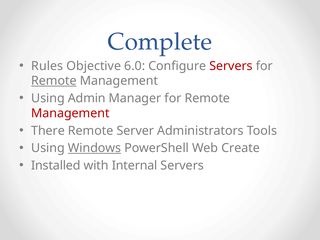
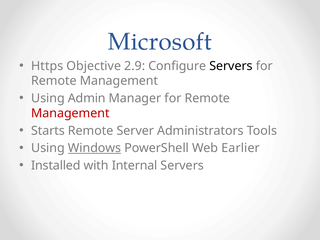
Complete: Complete -> Microsoft
Rules: Rules -> Https
6.0: 6.0 -> 2.9
Servers at (231, 66) colour: red -> black
Remote at (54, 81) underline: present -> none
There: There -> Starts
Create: Create -> Earlier
